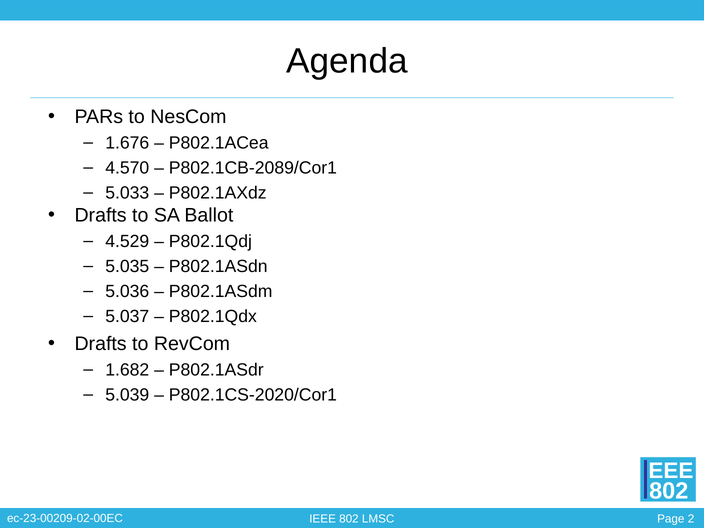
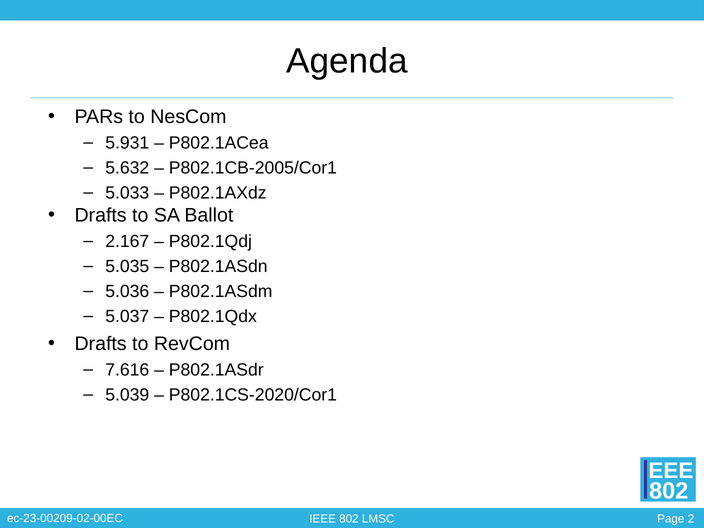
1.676: 1.676 -> 5.931
4.570: 4.570 -> 5.632
P802.1CB-2089/Cor1: P802.1CB-2089/Cor1 -> P802.1CB-2005/Cor1
4.529: 4.529 -> 2.167
1.682: 1.682 -> 7.616
